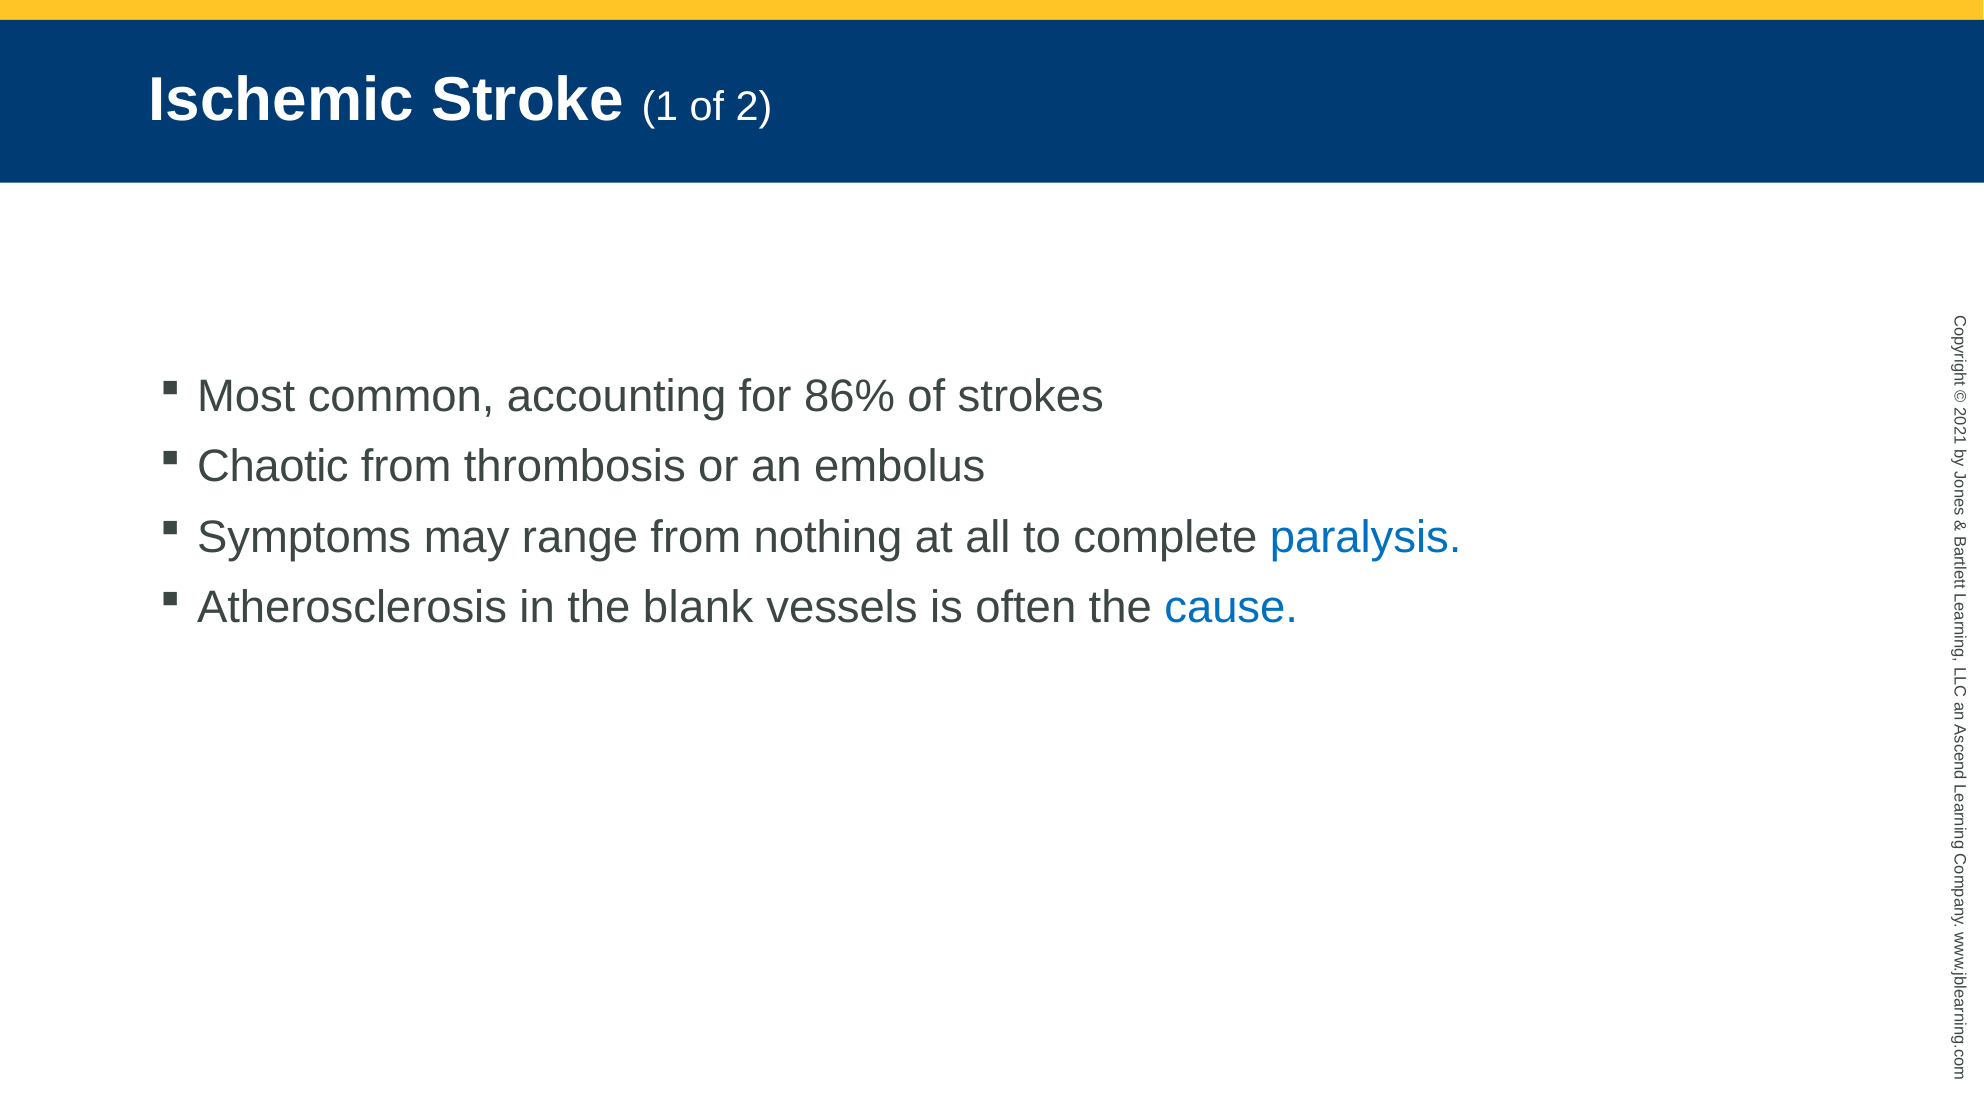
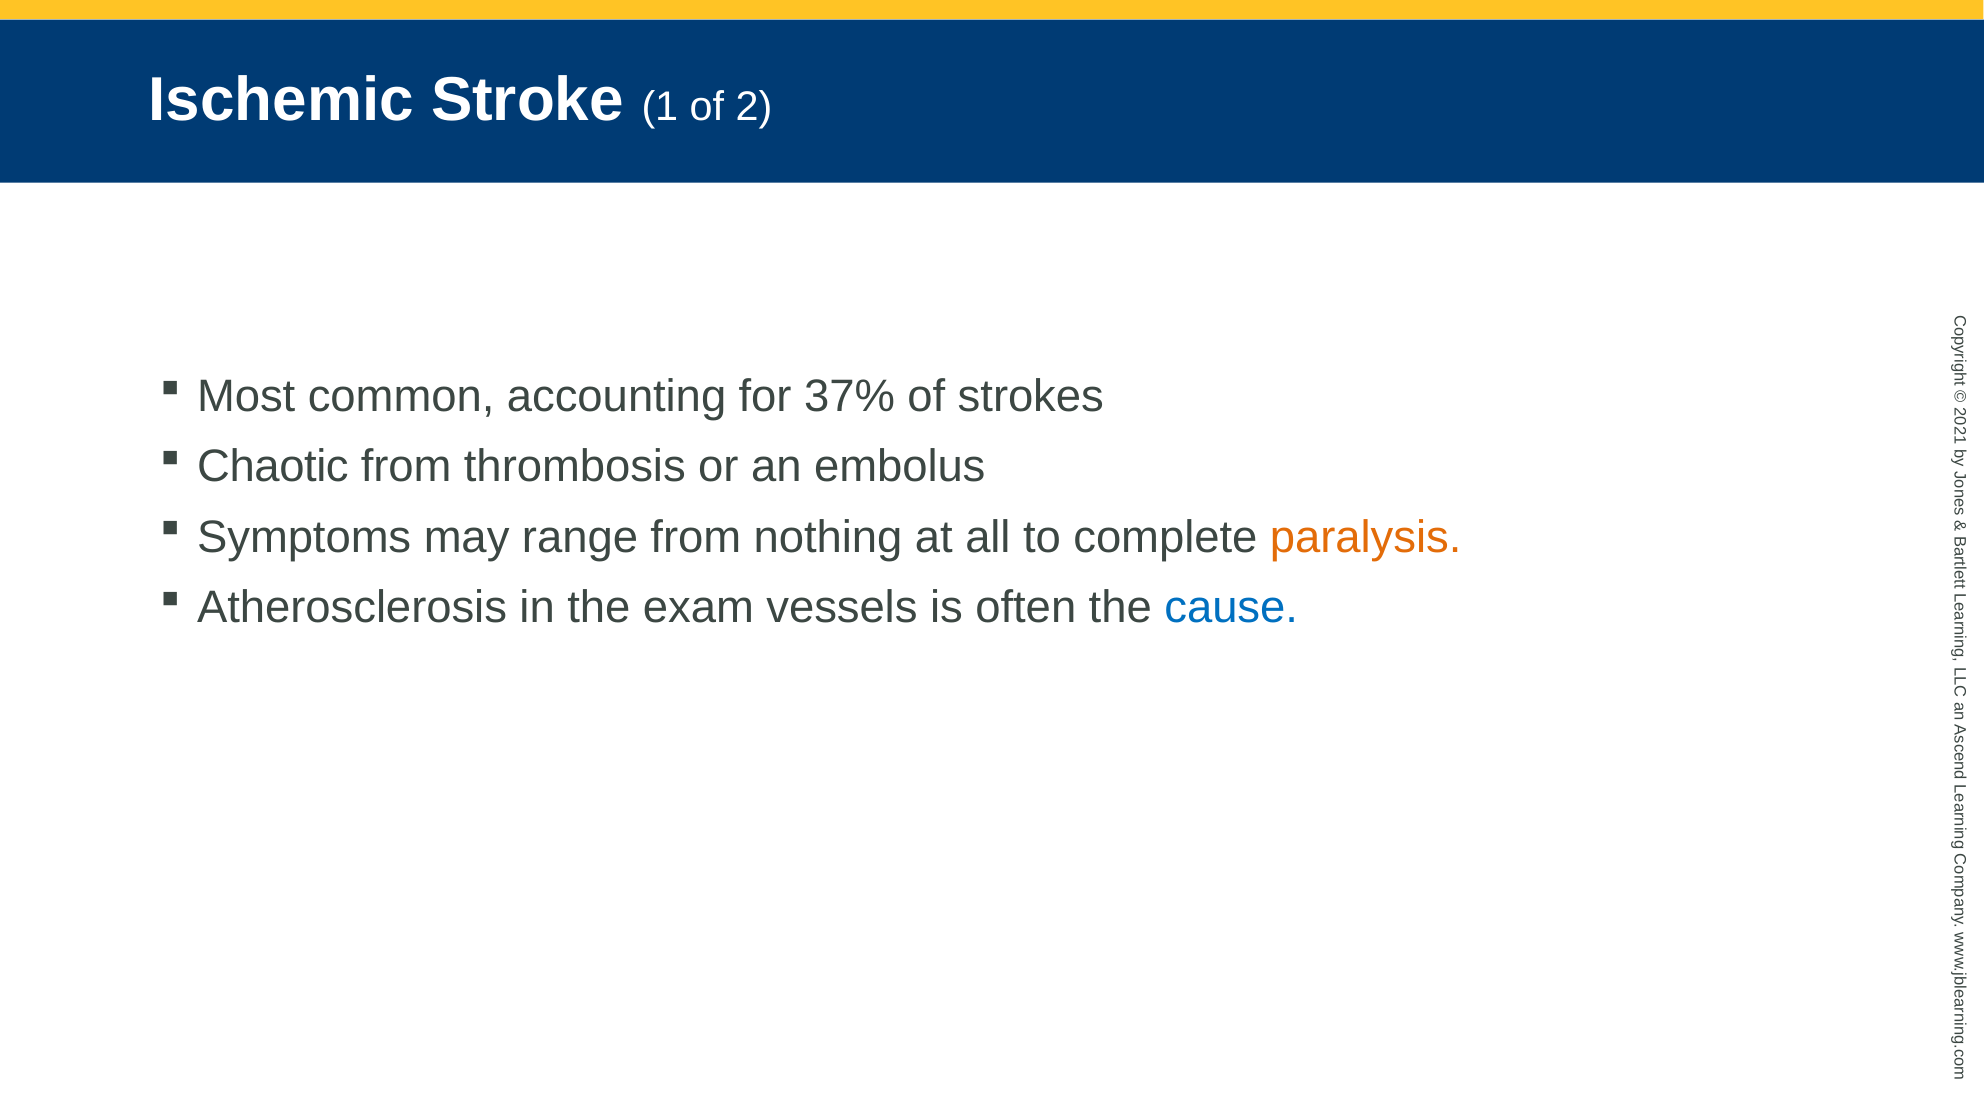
86%: 86% -> 37%
paralysis colour: blue -> orange
blank: blank -> exam
